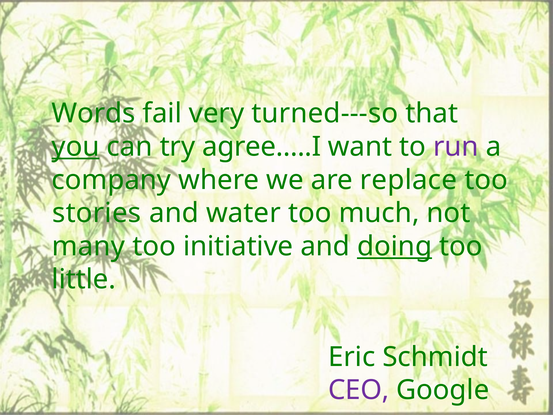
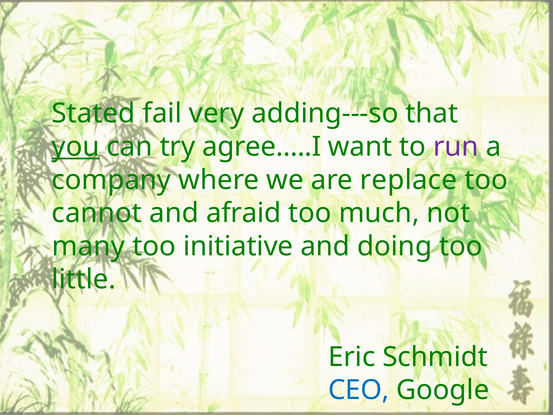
Words: Words -> Stated
turned---so: turned---so -> adding---so
stories: stories -> cannot
water: water -> afraid
doing underline: present -> none
CEO colour: purple -> blue
